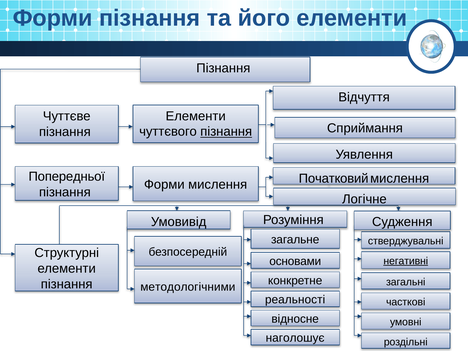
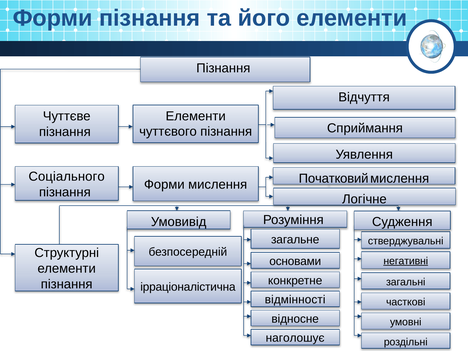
пізнання at (226, 132) underline: present -> none
Попередньої: Попередньої -> Соціального
методологічними: методологічними -> ірраціоналістична
реальності: реальності -> відмінності
